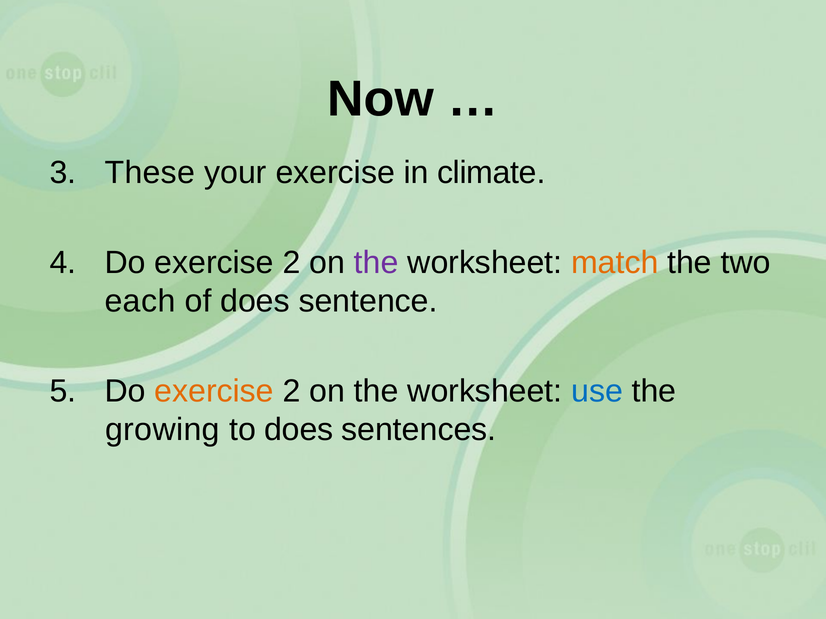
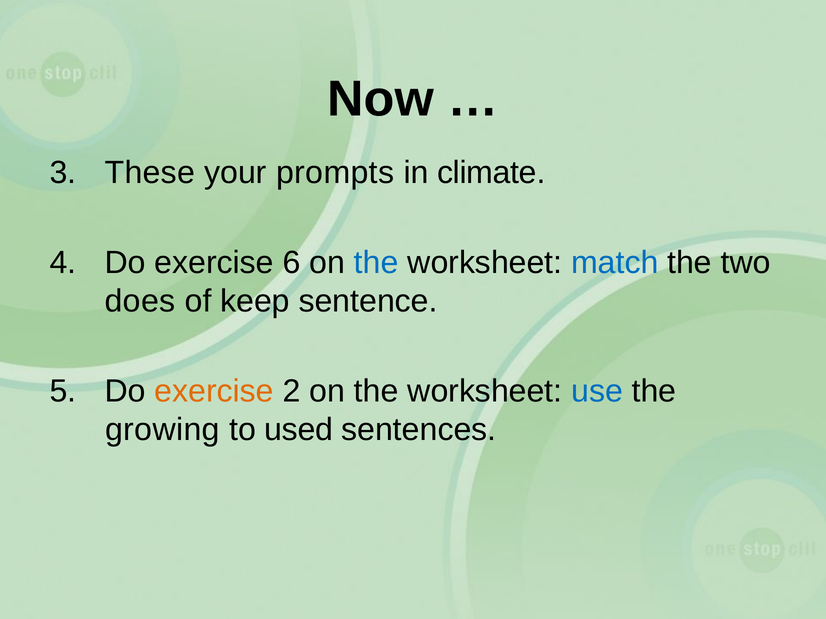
your exercise: exercise -> prompts
2 at (292, 263): 2 -> 6
the at (376, 263) colour: purple -> blue
match colour: orange -> blue
each: each -> does
of does: does -> keep
to does: does -> used
